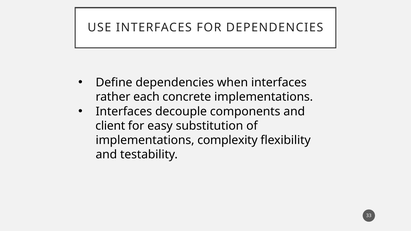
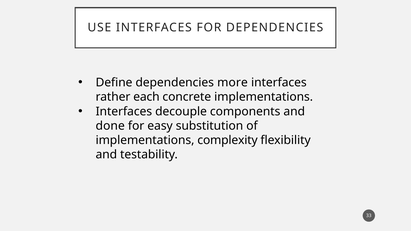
when: when -> more
client: client -> done
